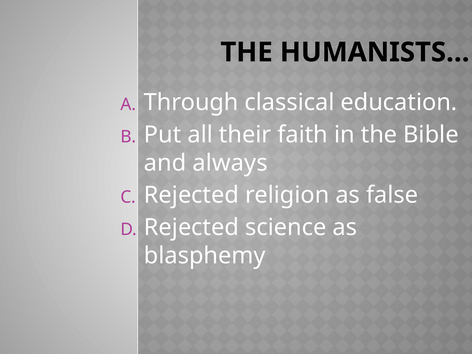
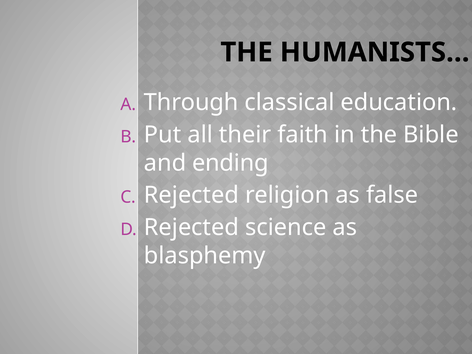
always: always -> ending
